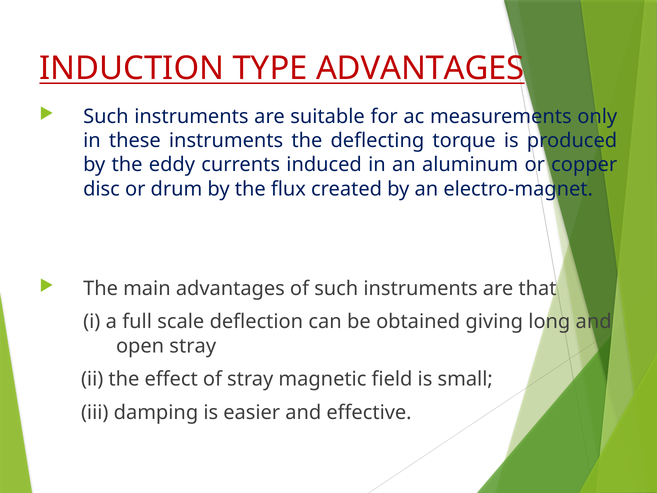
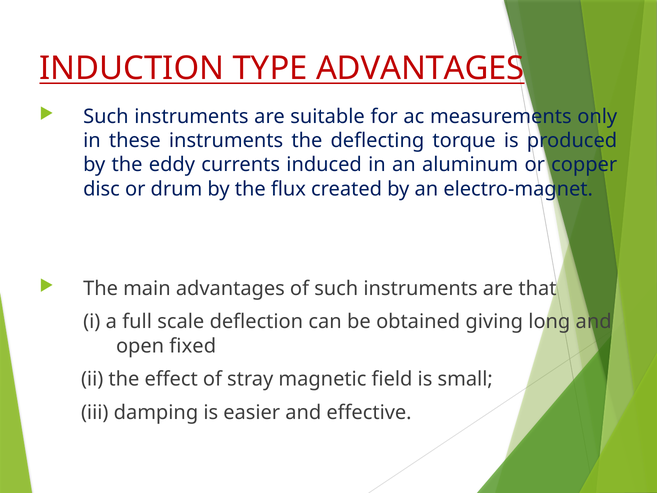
open stray: stray -> fixed
